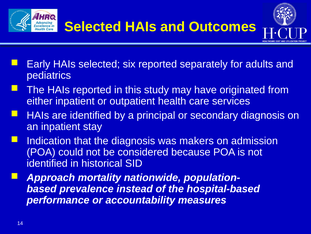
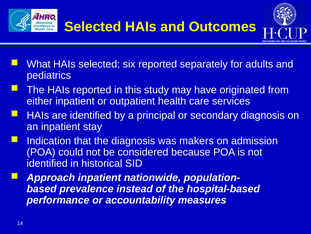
Early: Early -> What
Approach mortality: mortality -> inpatient
